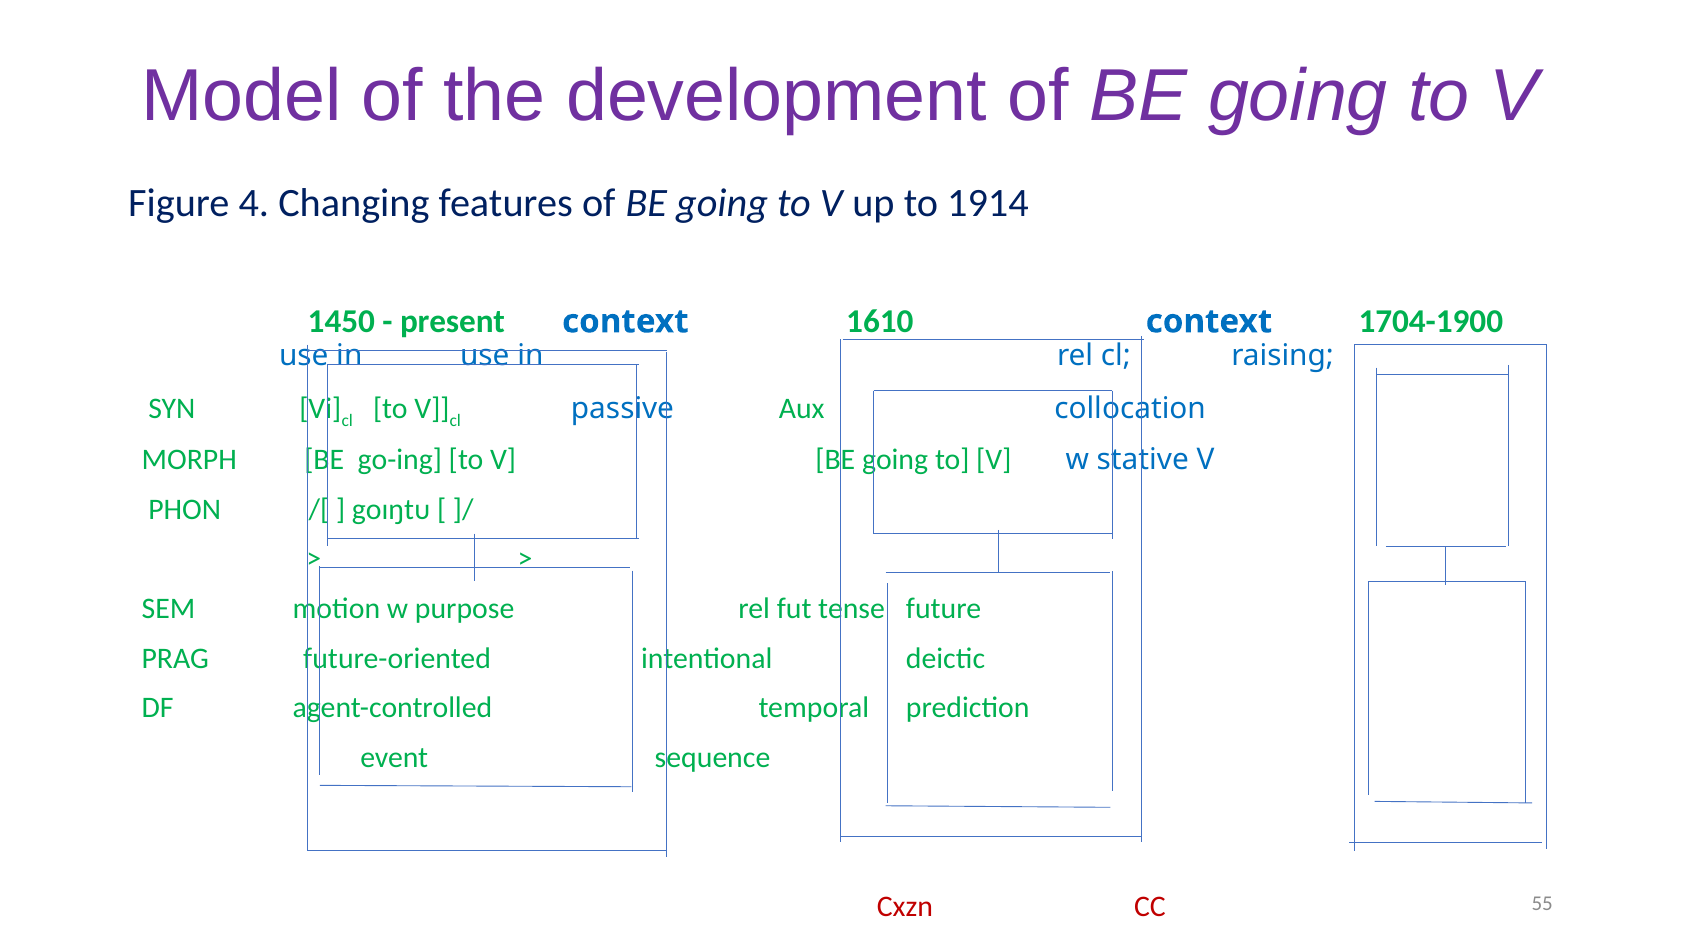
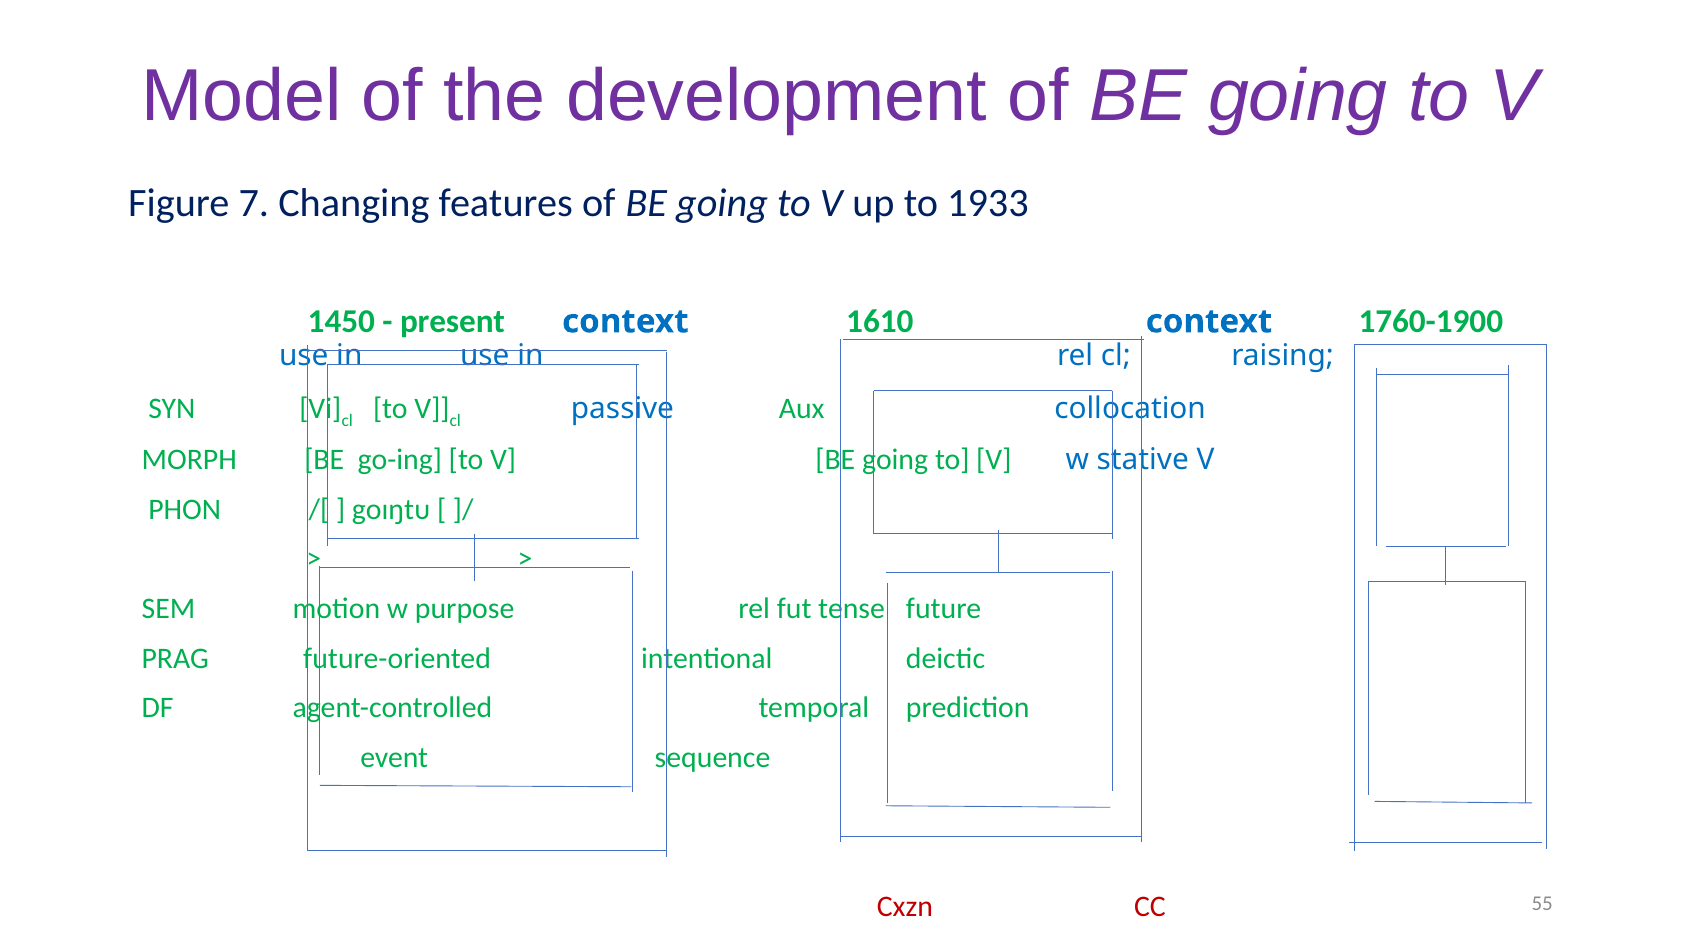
4: 4 -> 7
1914: 1914 -> 1933
1704-1900: 1704-1900 -> 1760-1900
